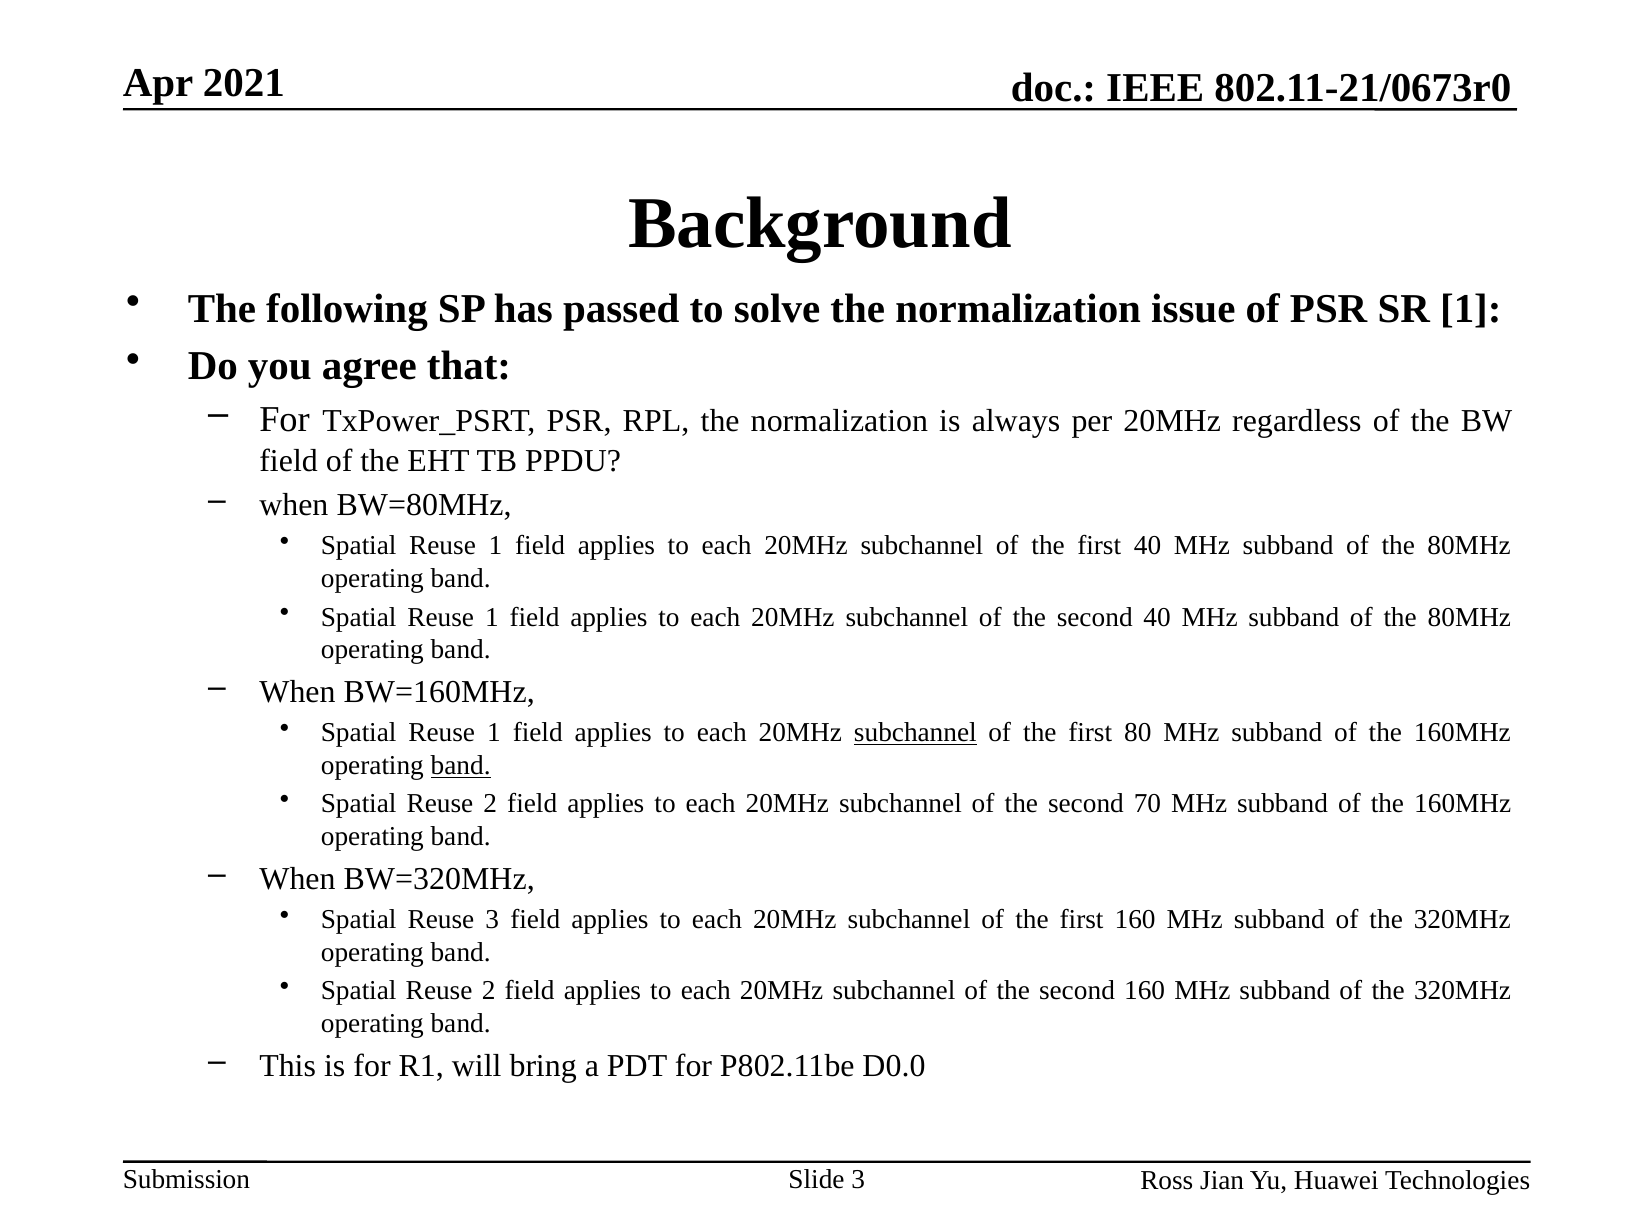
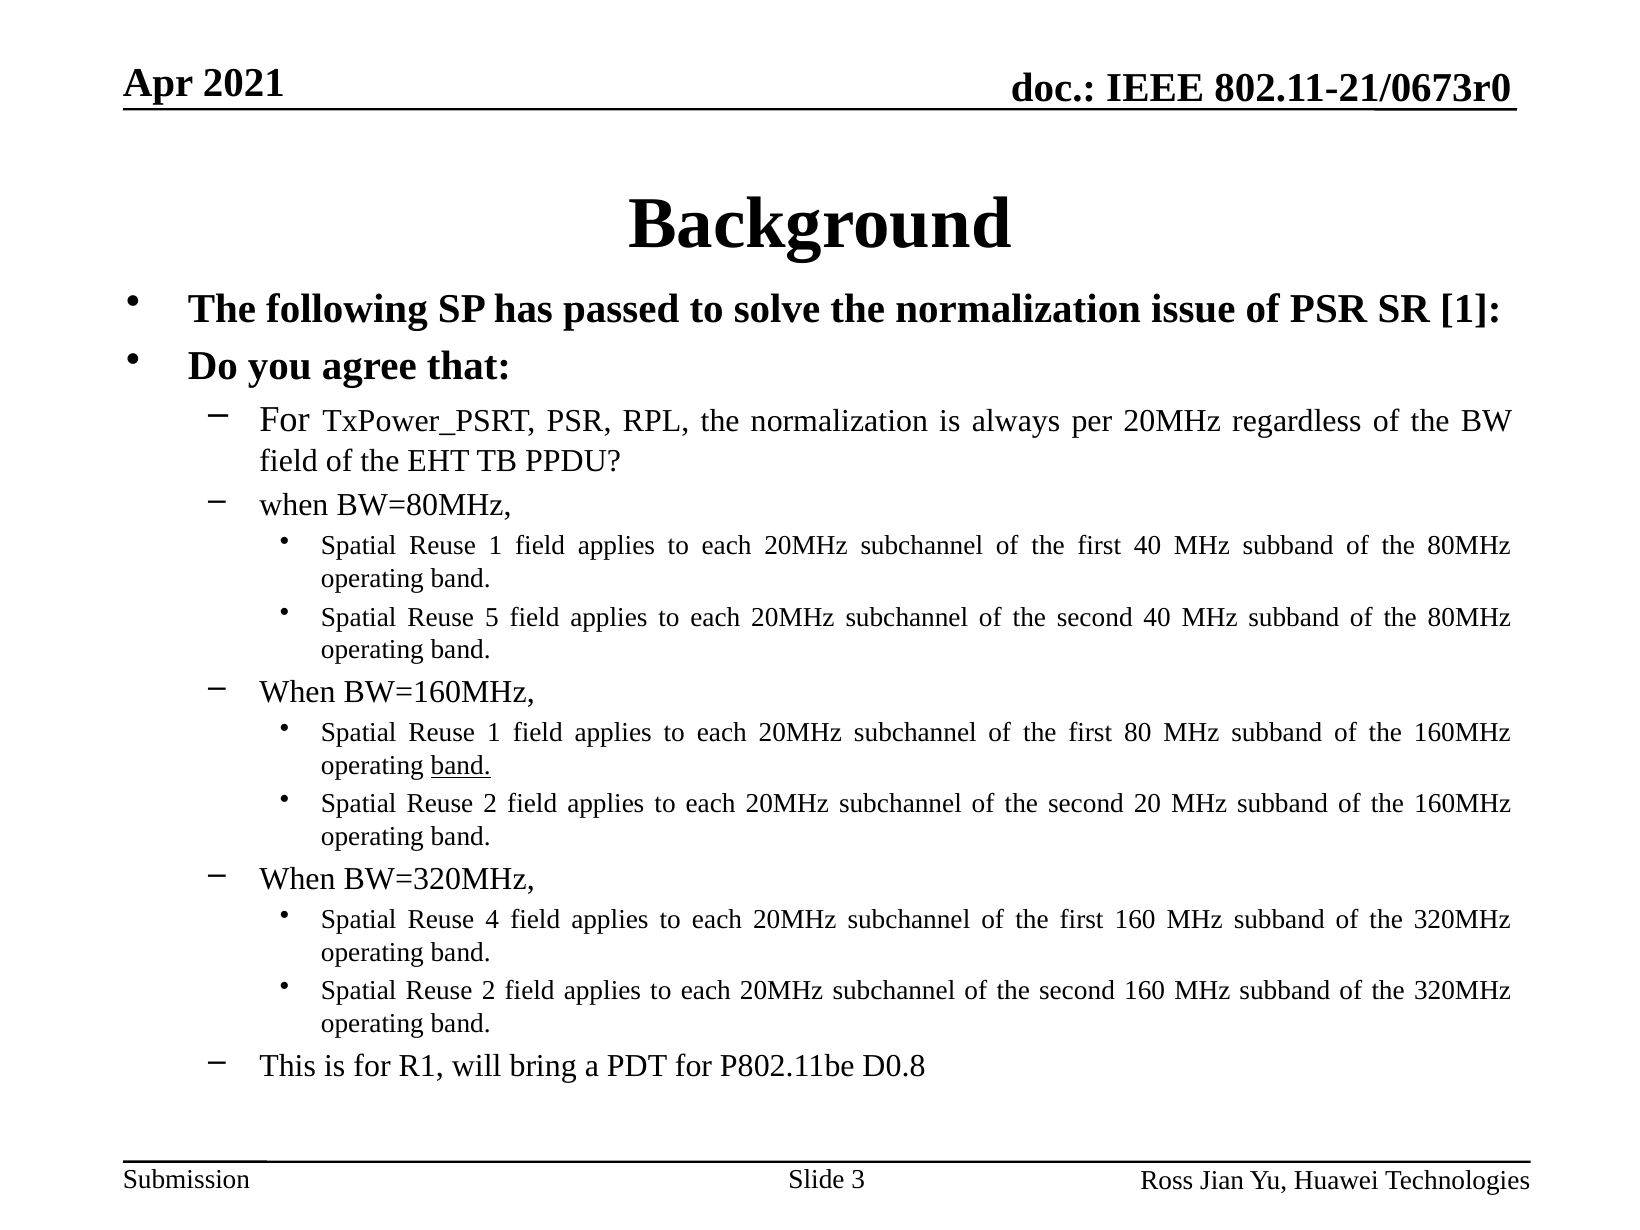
1 at (492, 617): 1 -> 5
subchannel at (915, 733) underline: present -> none
70: 70 -> 20
Reuse 3: 3 -> 4
D0.0: D0.0 -> D0.8
